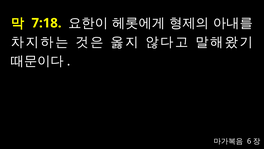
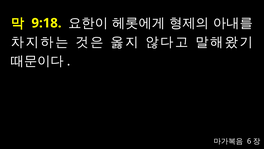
7:18: 7:18 -> 9:18
